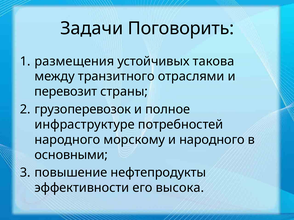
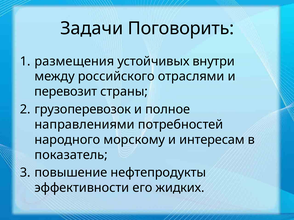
такова: такова -> внутри
транзитного: транзитного -> российского
инфраструктуре: инфраструктуре -> направлениями
и народного: народного -> интересам
основными: основными -> показатель
высока: высока -> жидких
